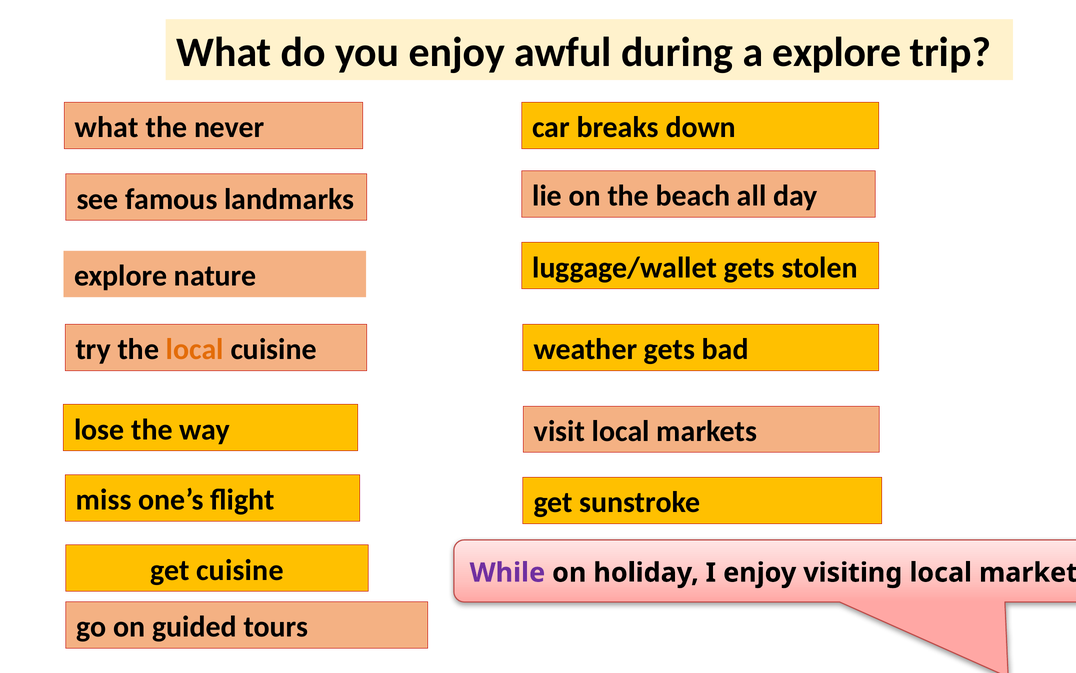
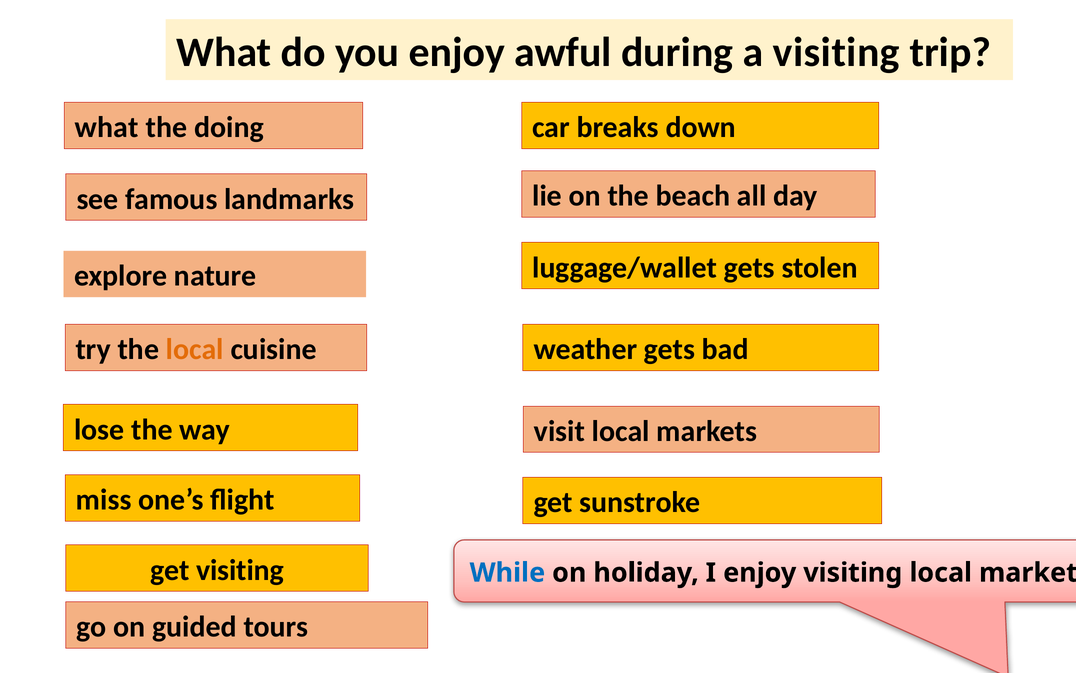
a explore: explore -> visiting
never: never -> doing
get cuisine: cuisine -> visiting
While colour: purple -> blue
